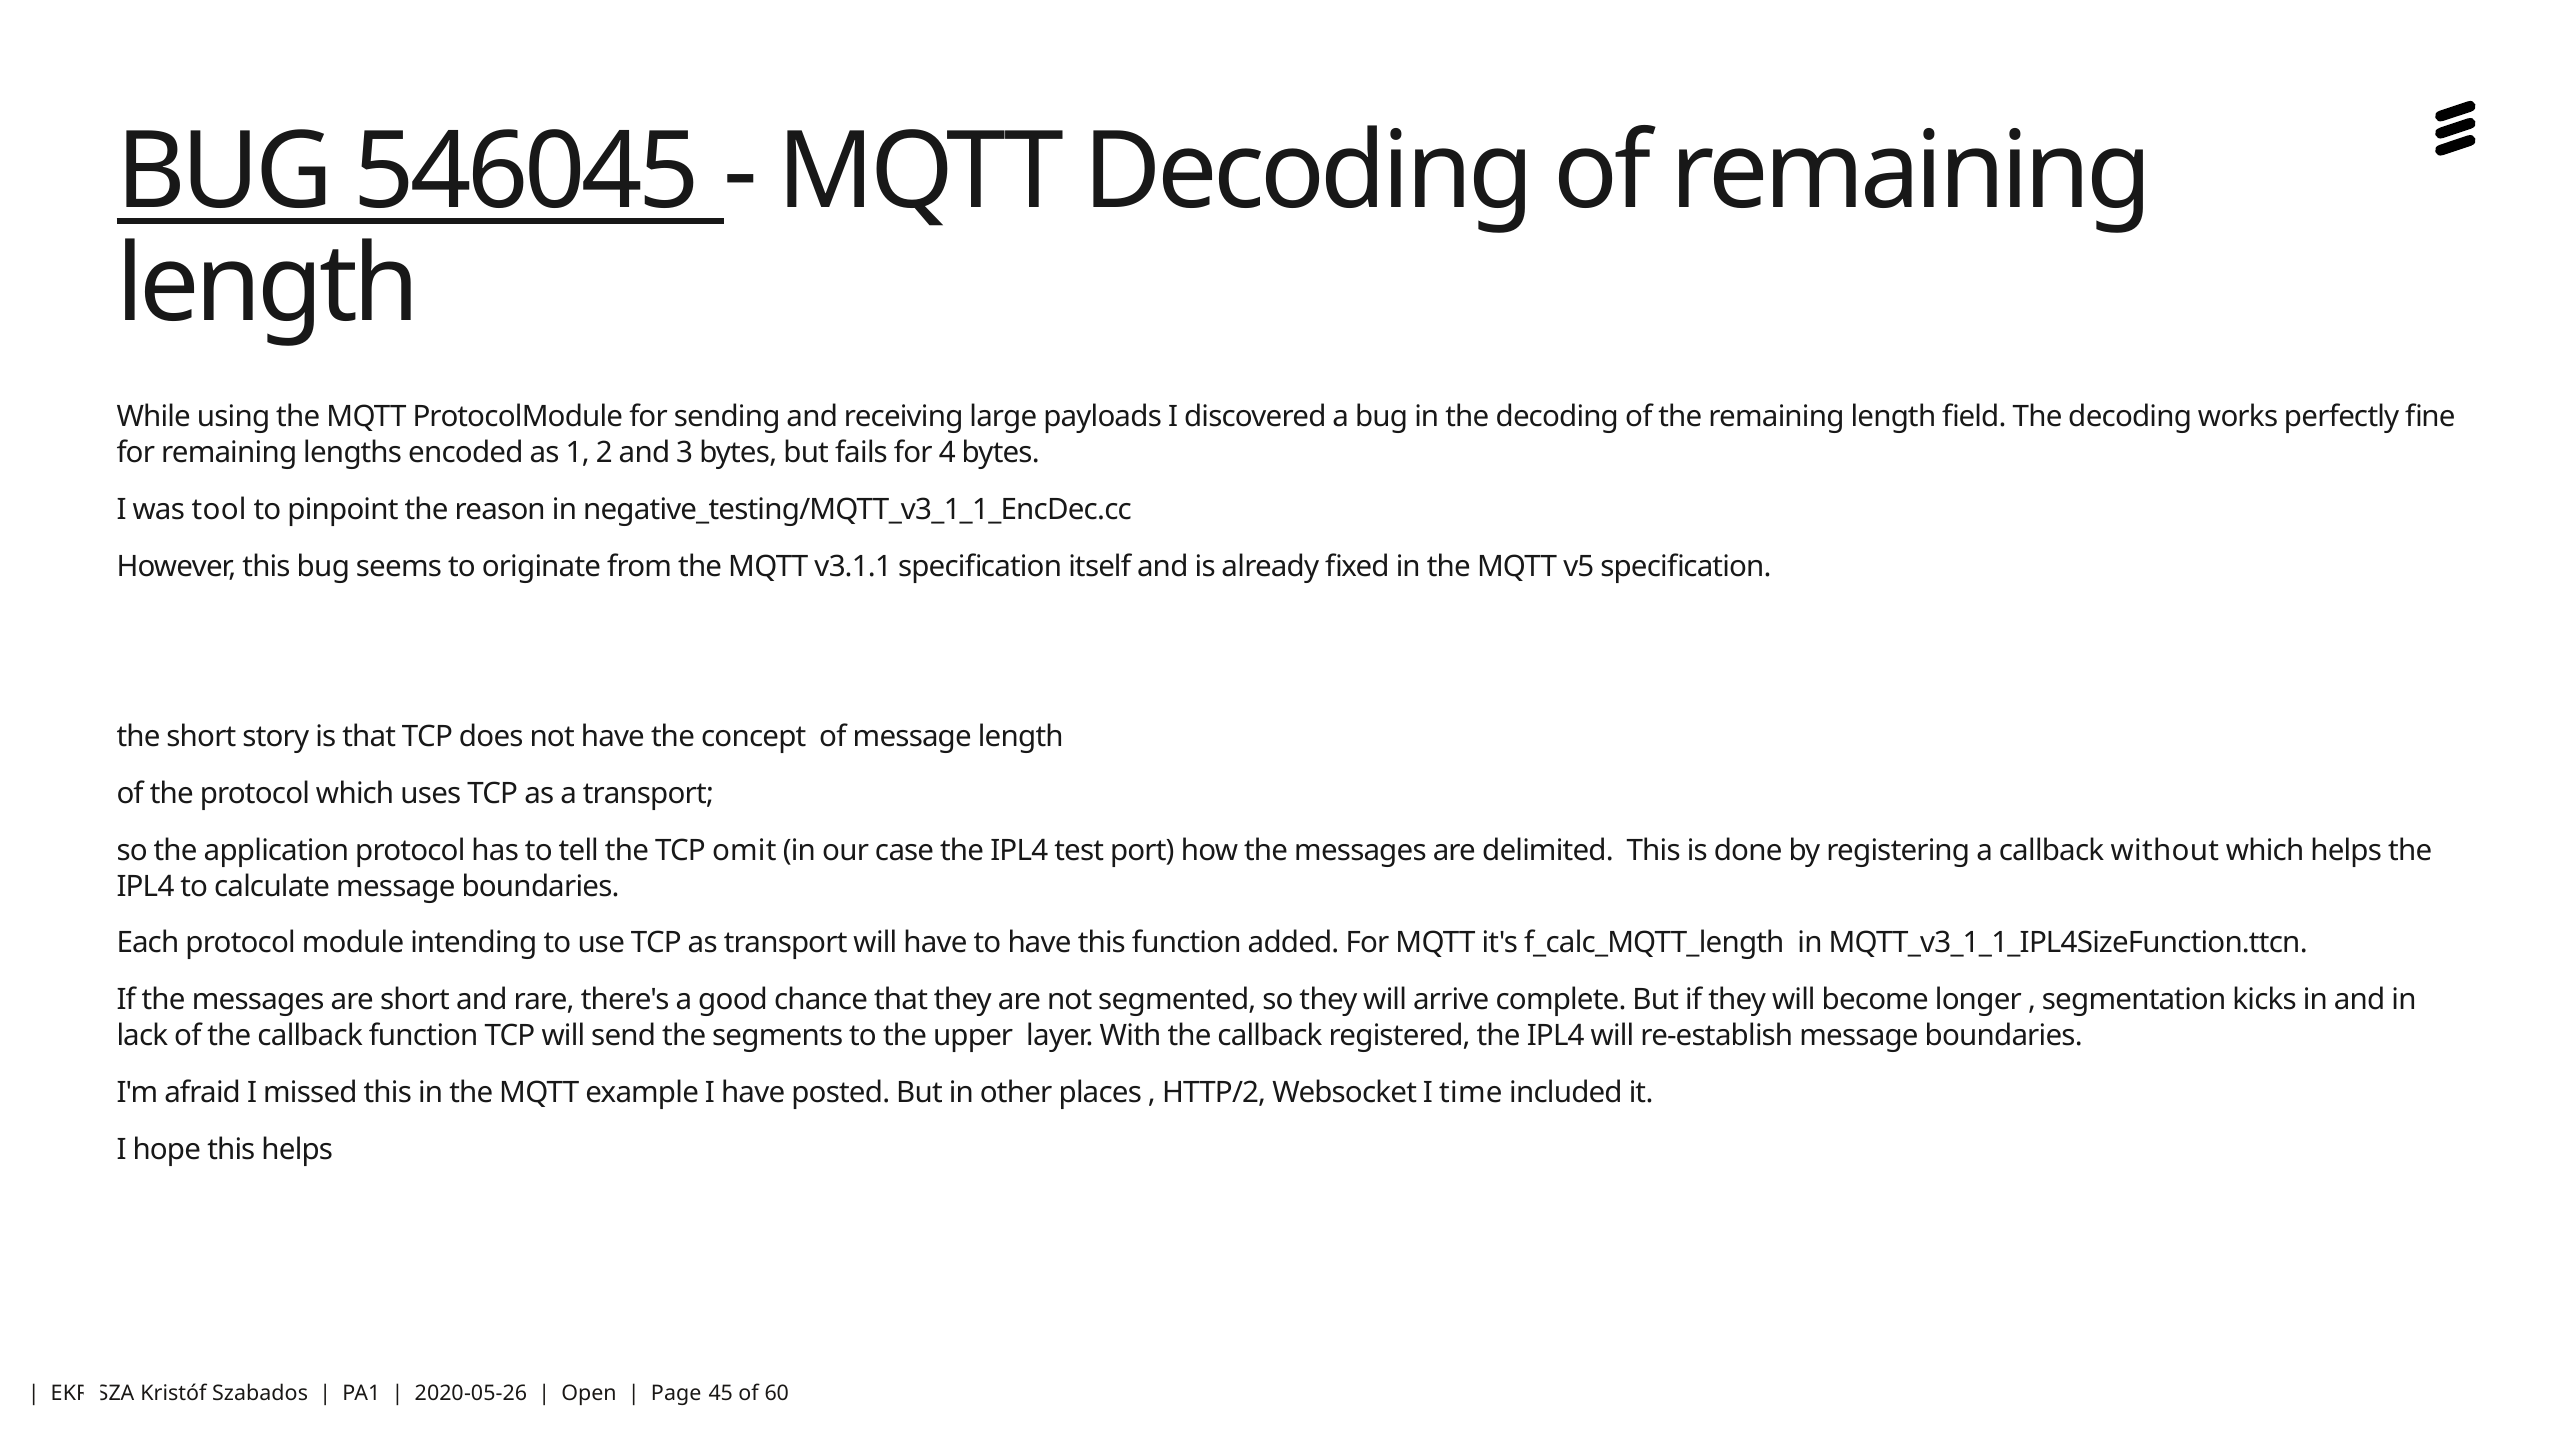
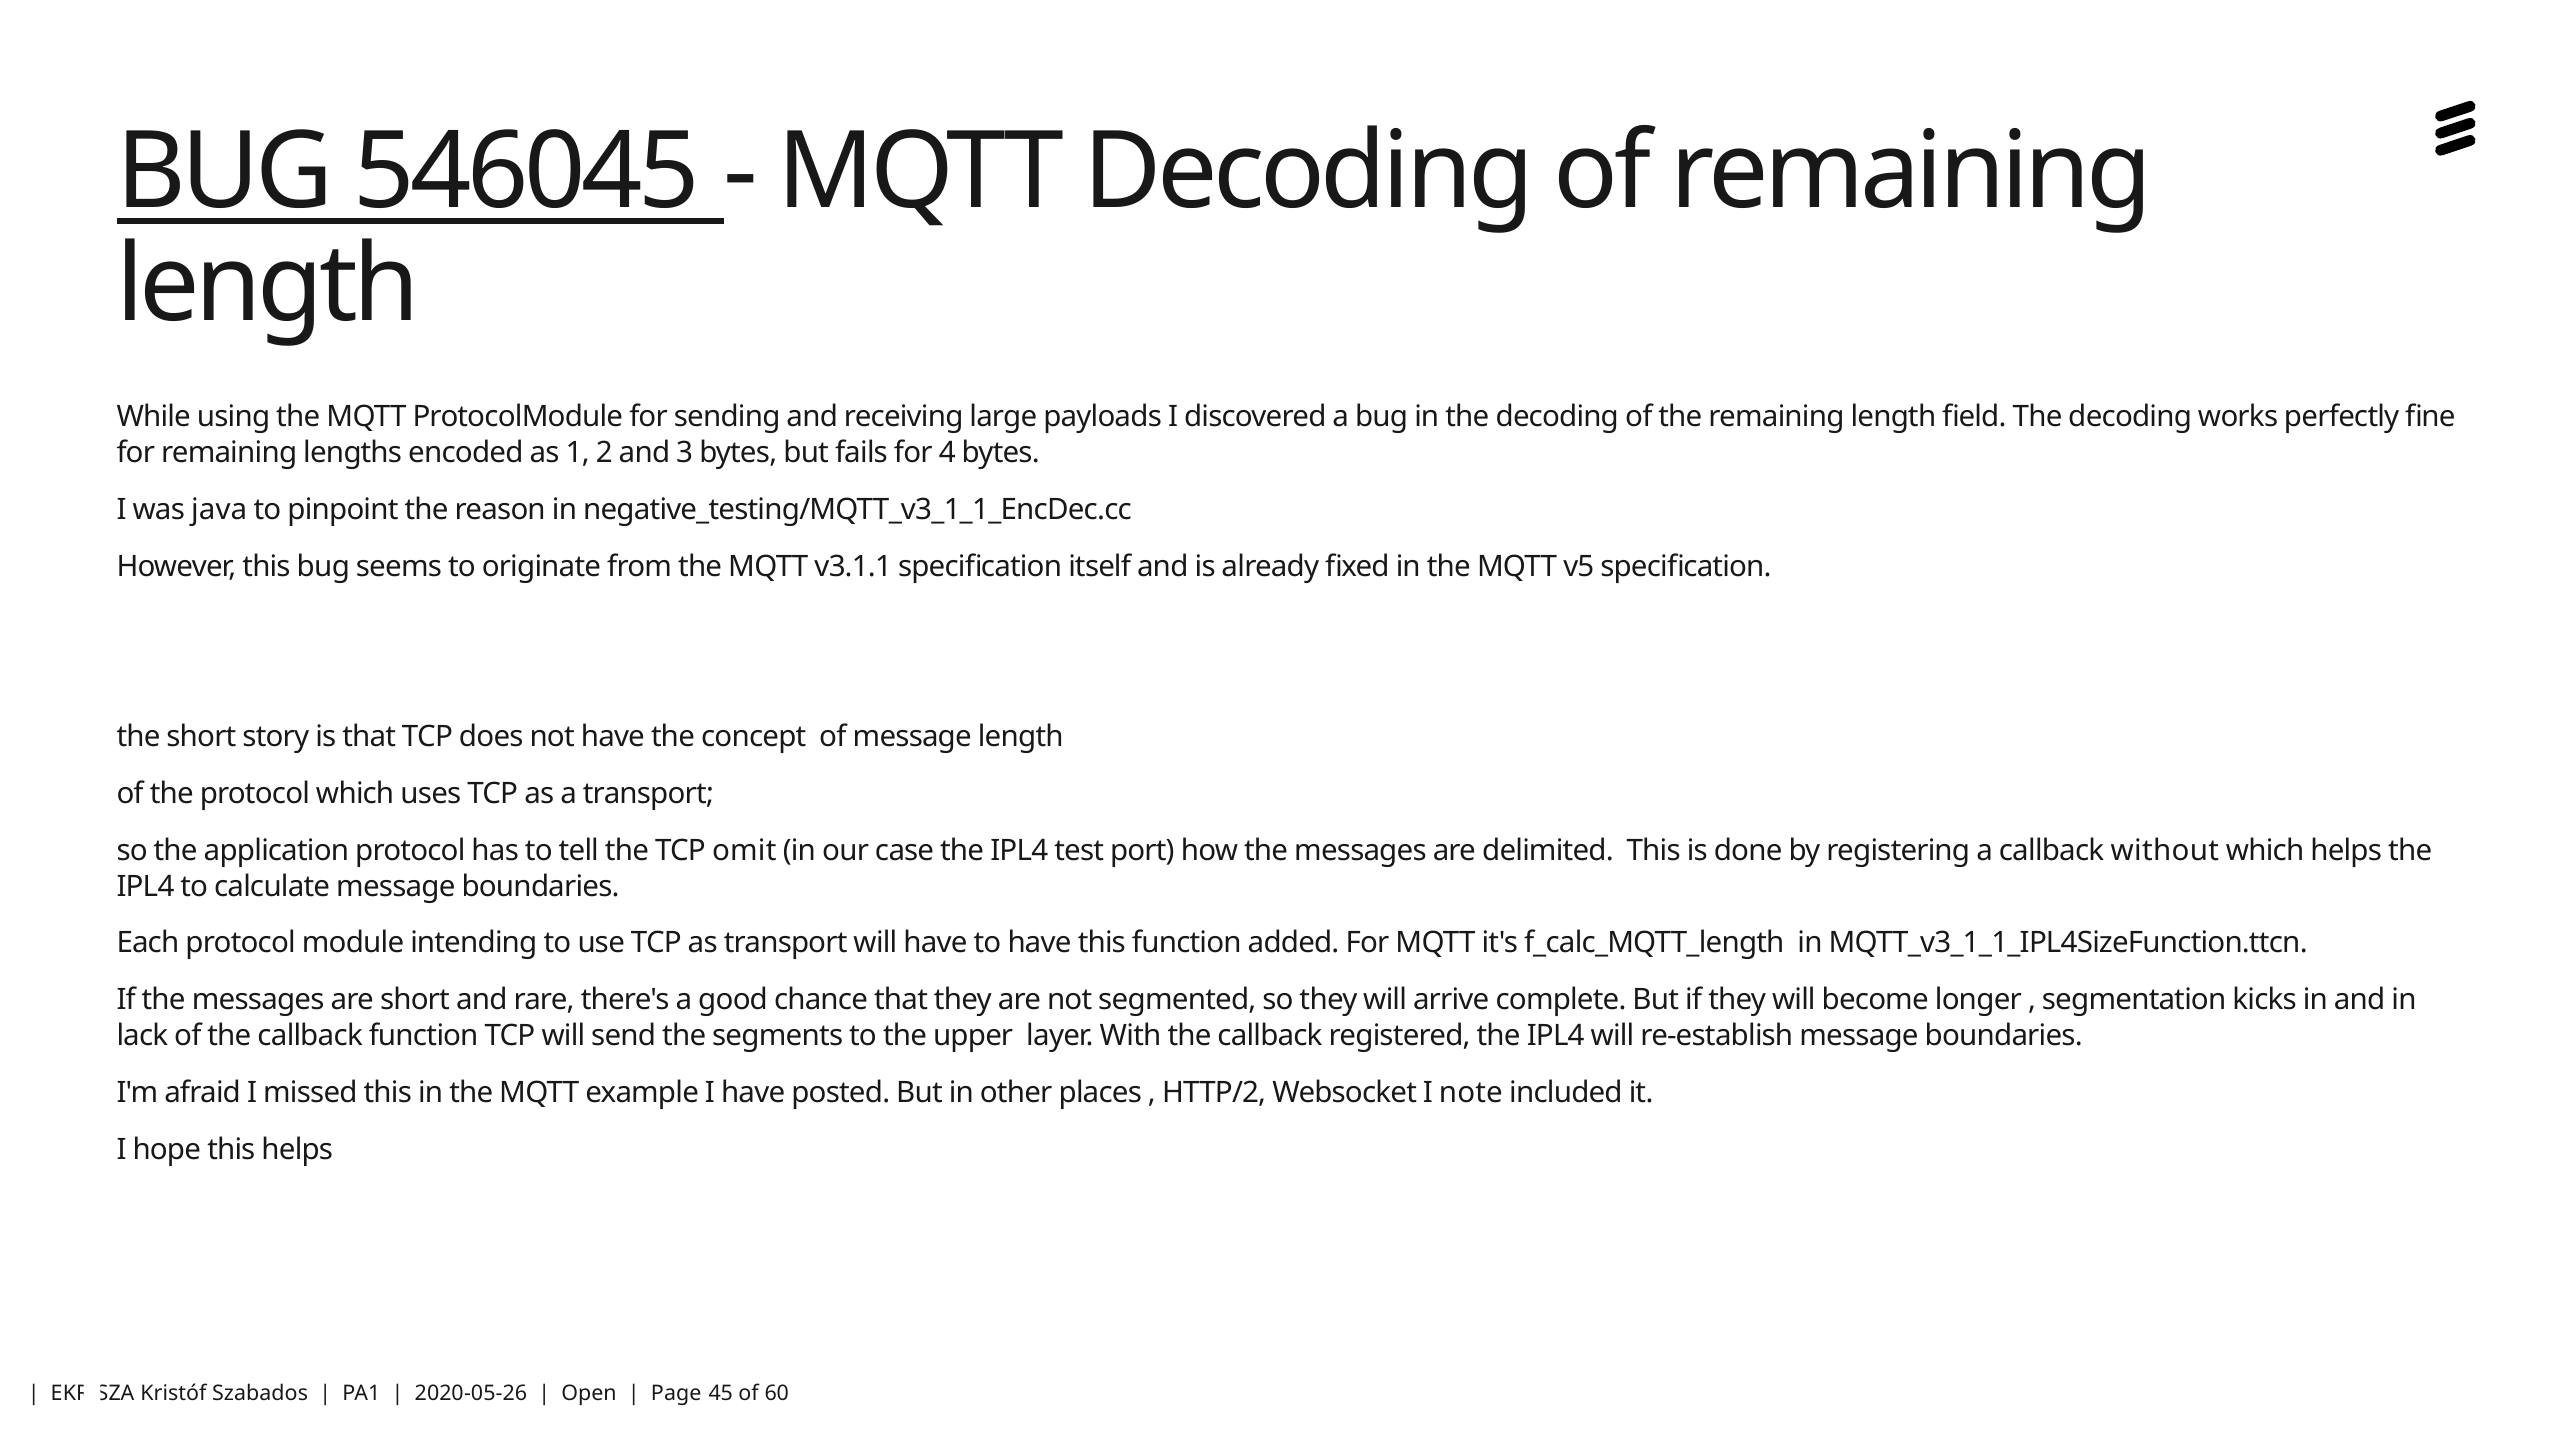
tool: tool -> java
time: time -> note
